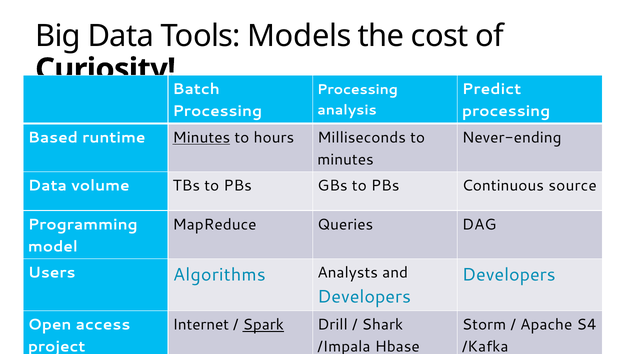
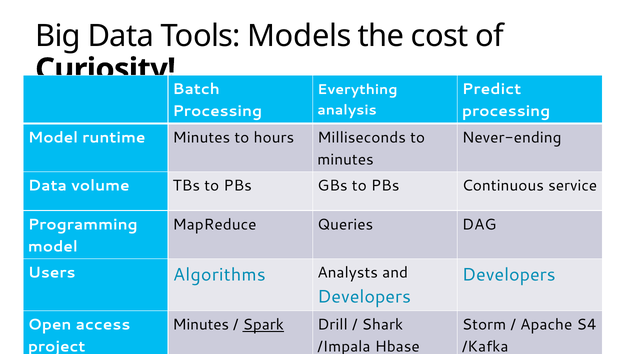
Processing at (358, 90): Processing -> Everything
Based at (53, 138): Based -> Model
Minutes at (201, 138) underline: present -> none
source: source -> service
Internet at (201, 325): Internet -> Minutes
